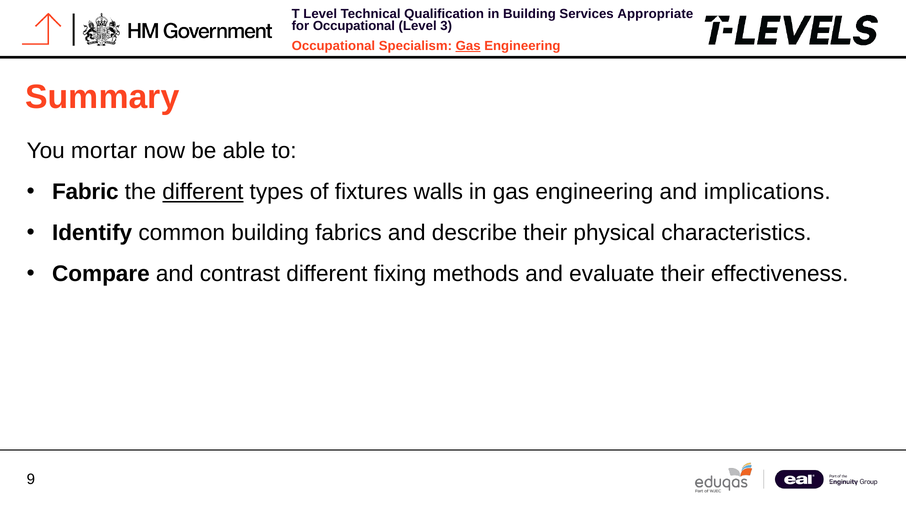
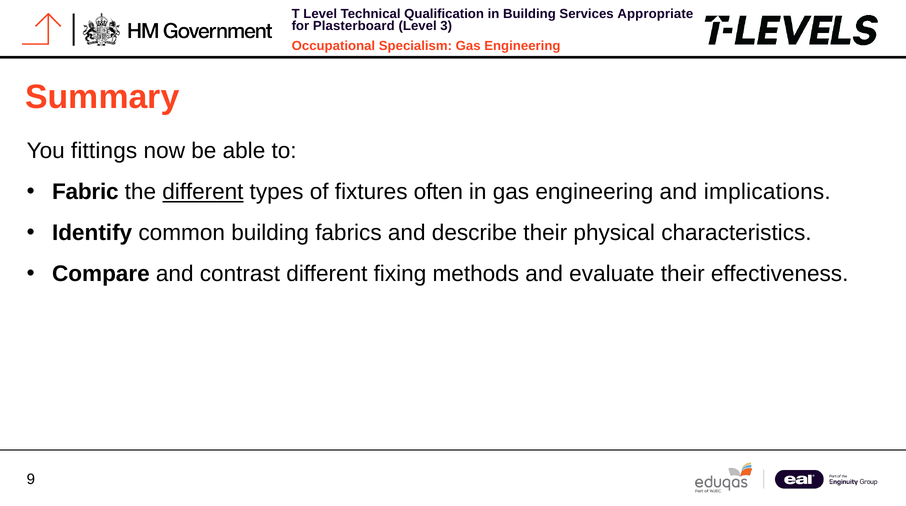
Occupational at (354, 26): Occupational -> Plasterboard
Gas at (468, 46) underline: present -> none
mortar: mortar -> fittings
walls: walls -> often
